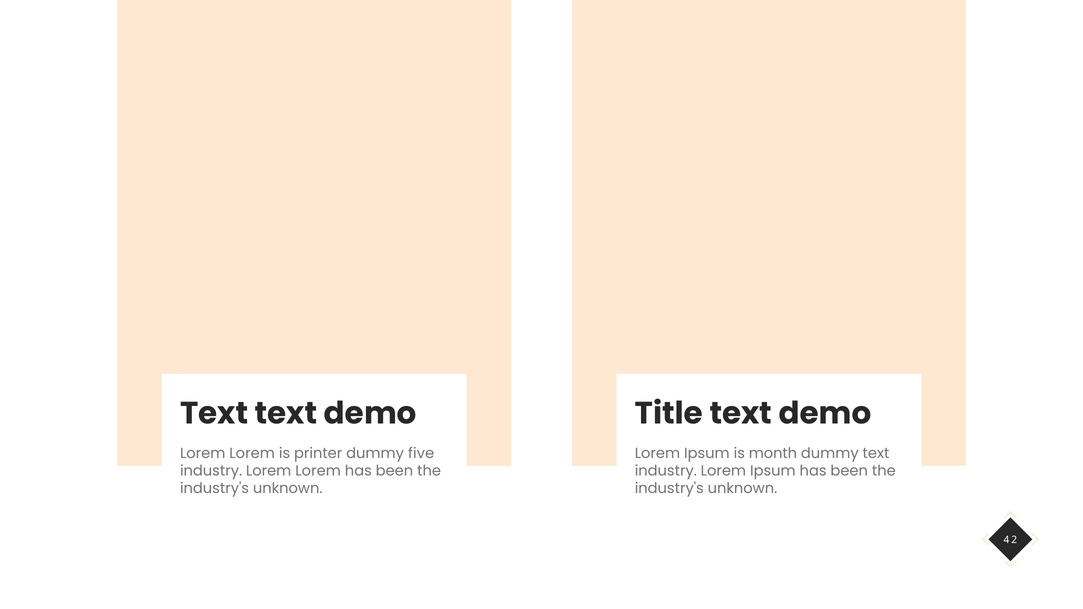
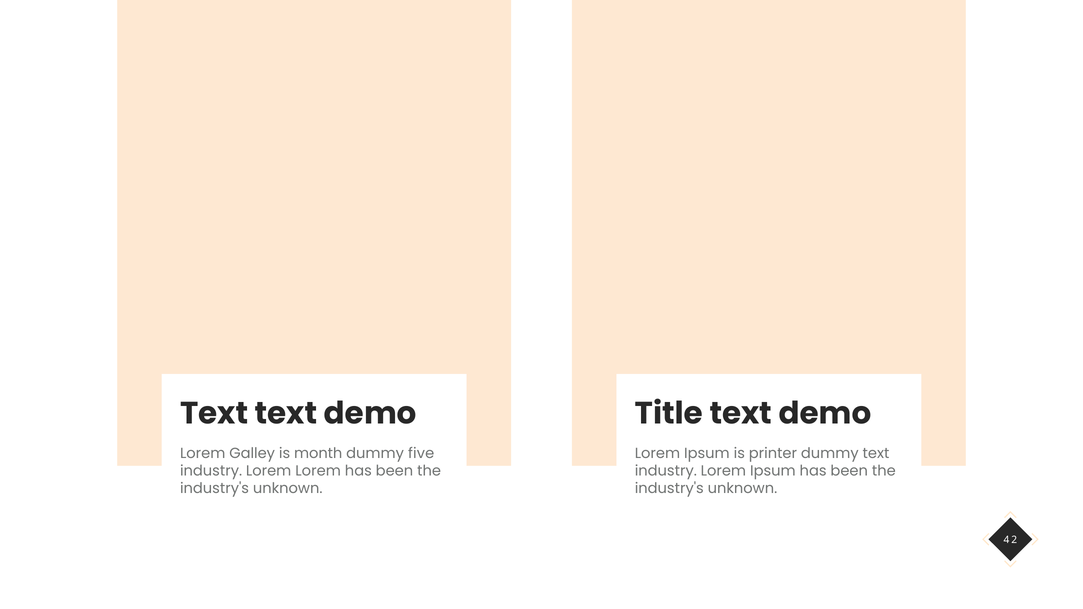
Lorem at (252, 453): Lorem -> Galley
printer: printer -> month
month: month -> printer
